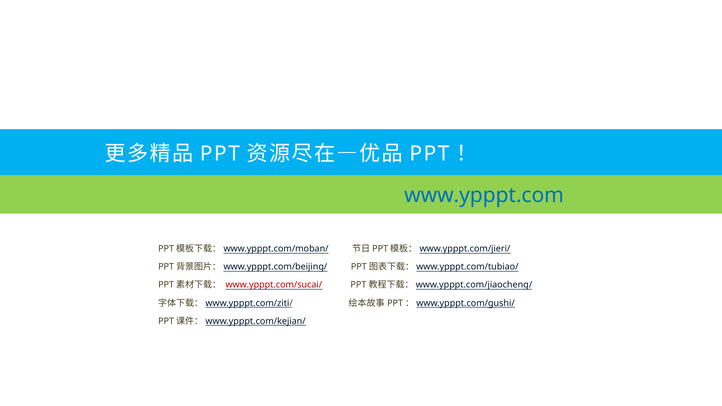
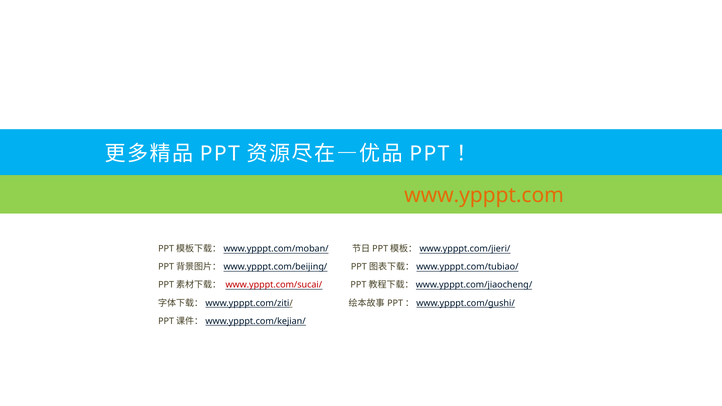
www.ypppt.com colour: blue -> orange
